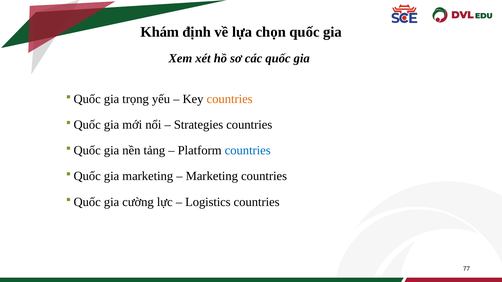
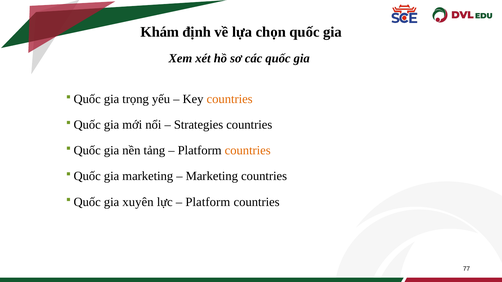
countries at (248, 151) colour: blue -> orange
cường: cường -> xuyên
Logistics at (208, 202): Logistics -> Platform
